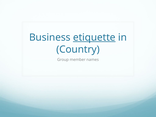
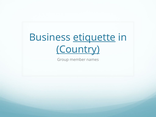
Country underline: none -> present
